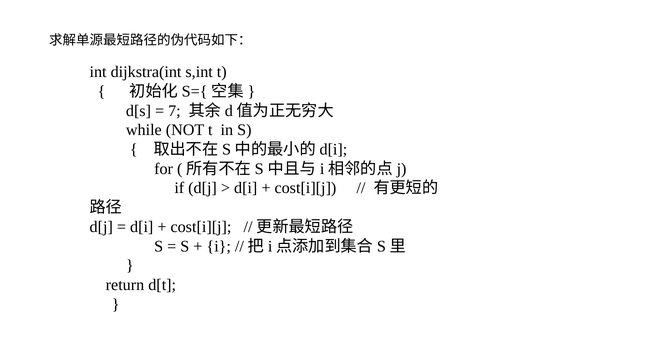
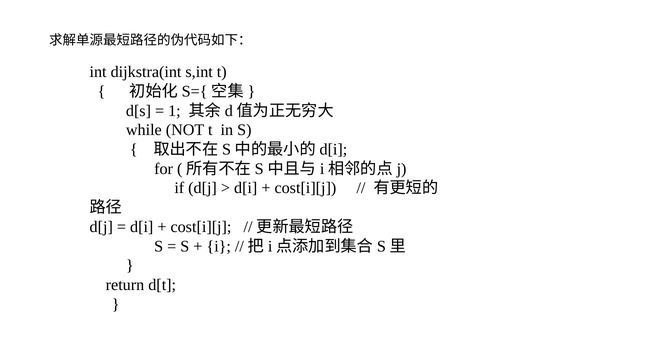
7: 7 -> 1
